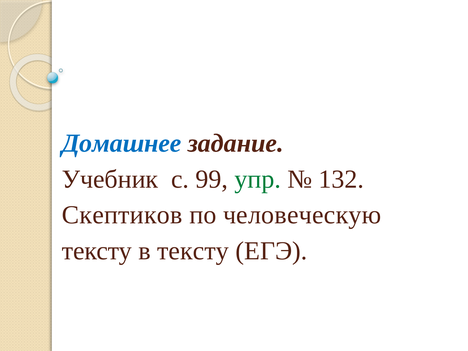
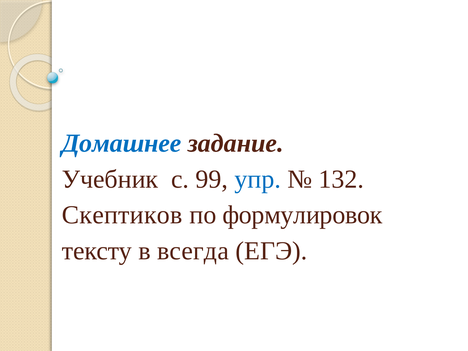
упр colour: green -> blue
человеческую: человеческую -> формулировок
в тексту: тексту -> всегда
